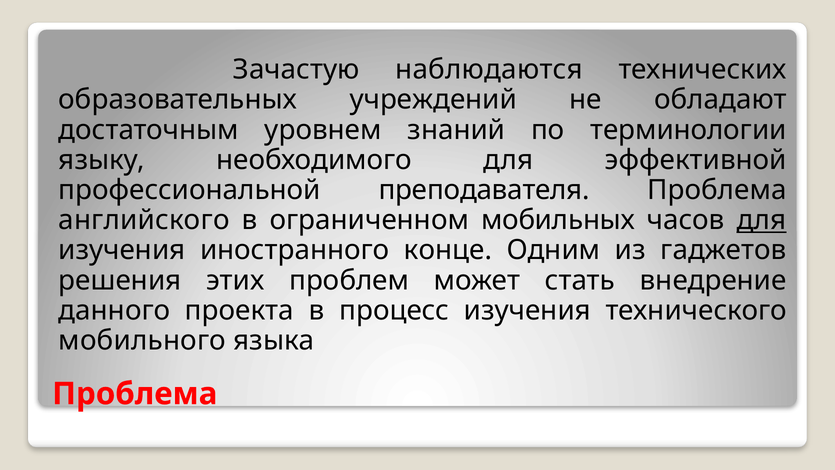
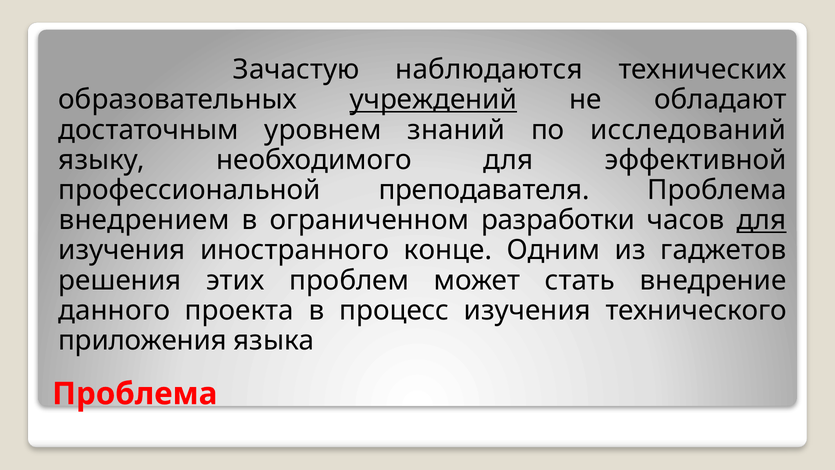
учреждений underline: none -> present
терминологии: терминологии -> исследований
английского: английского -> внедрением
мобильных: мобильных -> разработки
мобильного: мобильного -> приложения
